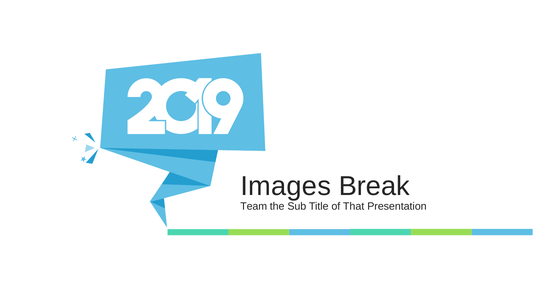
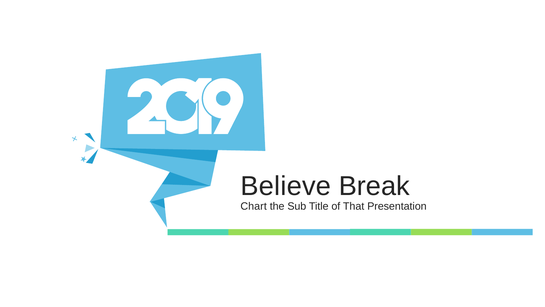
Images: Images -> Believe
Team: Team -> Chart
